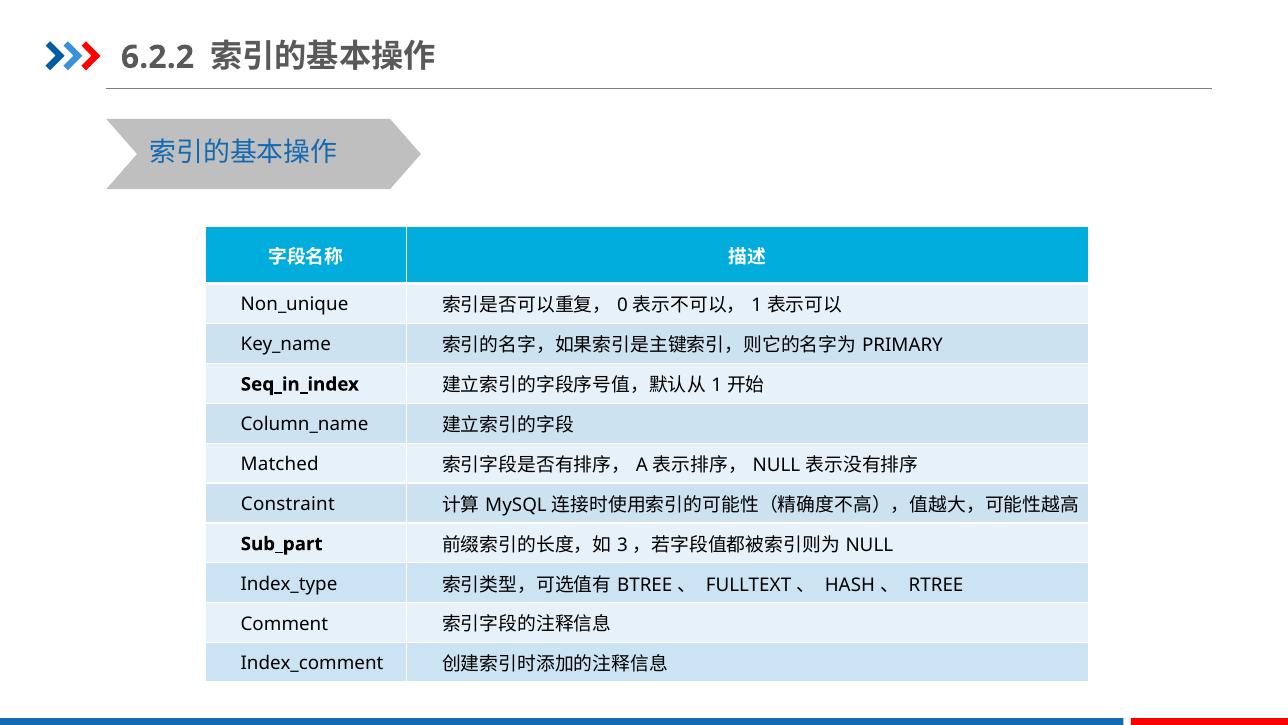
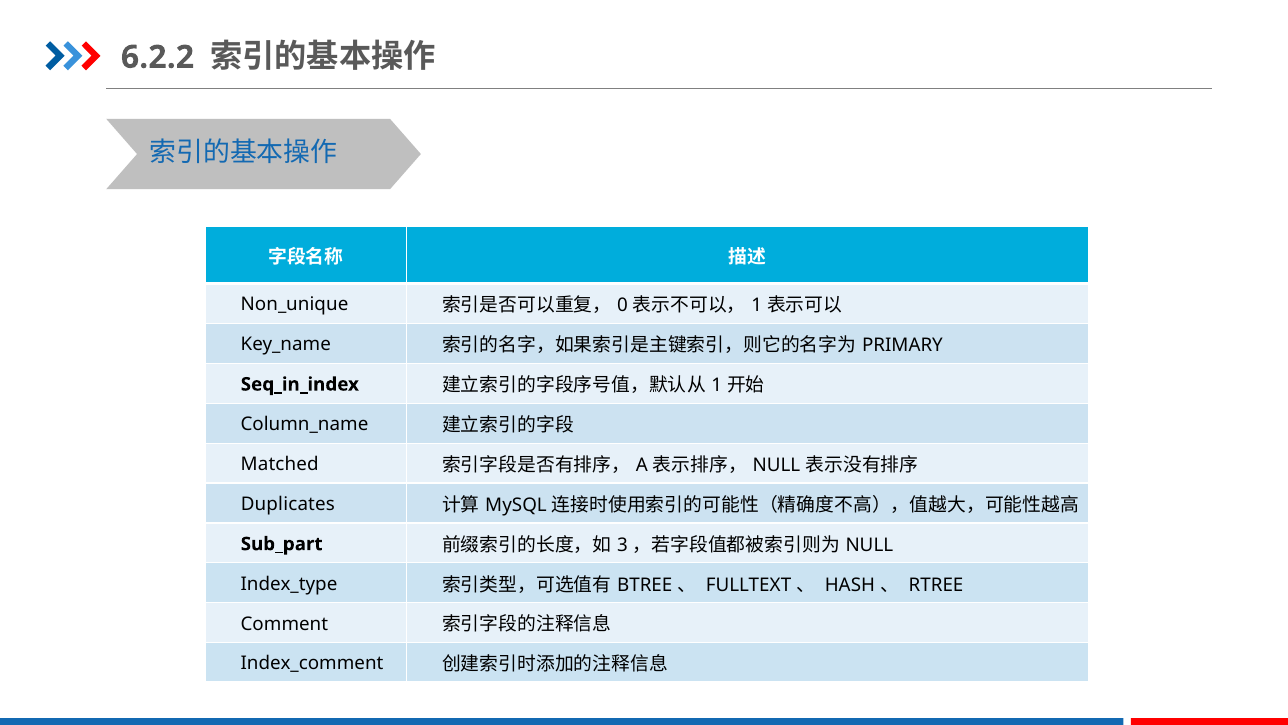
Constraint: Constraint -> Duplicates
